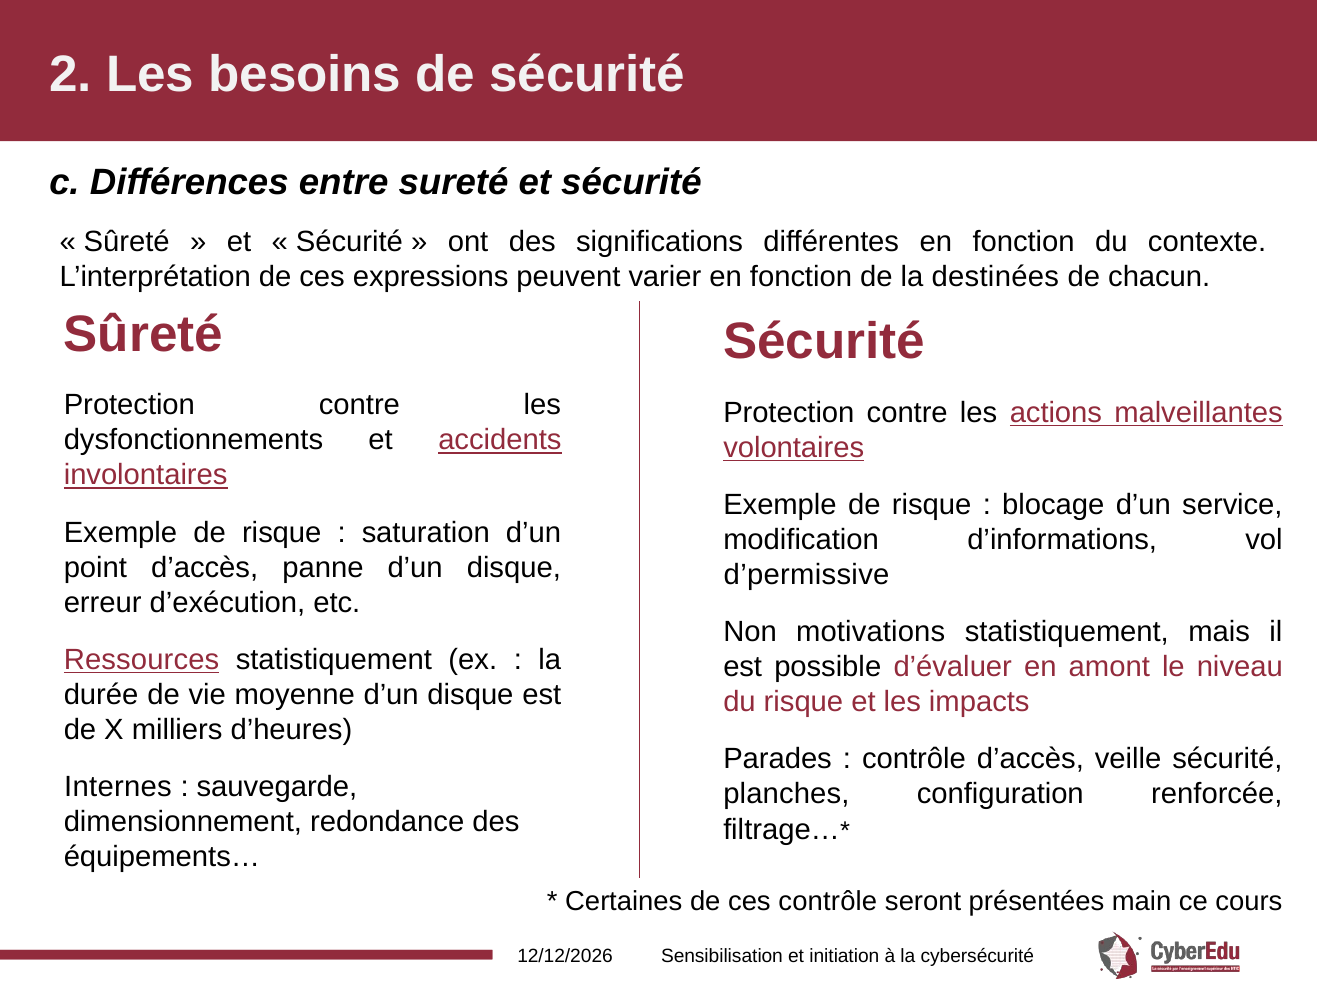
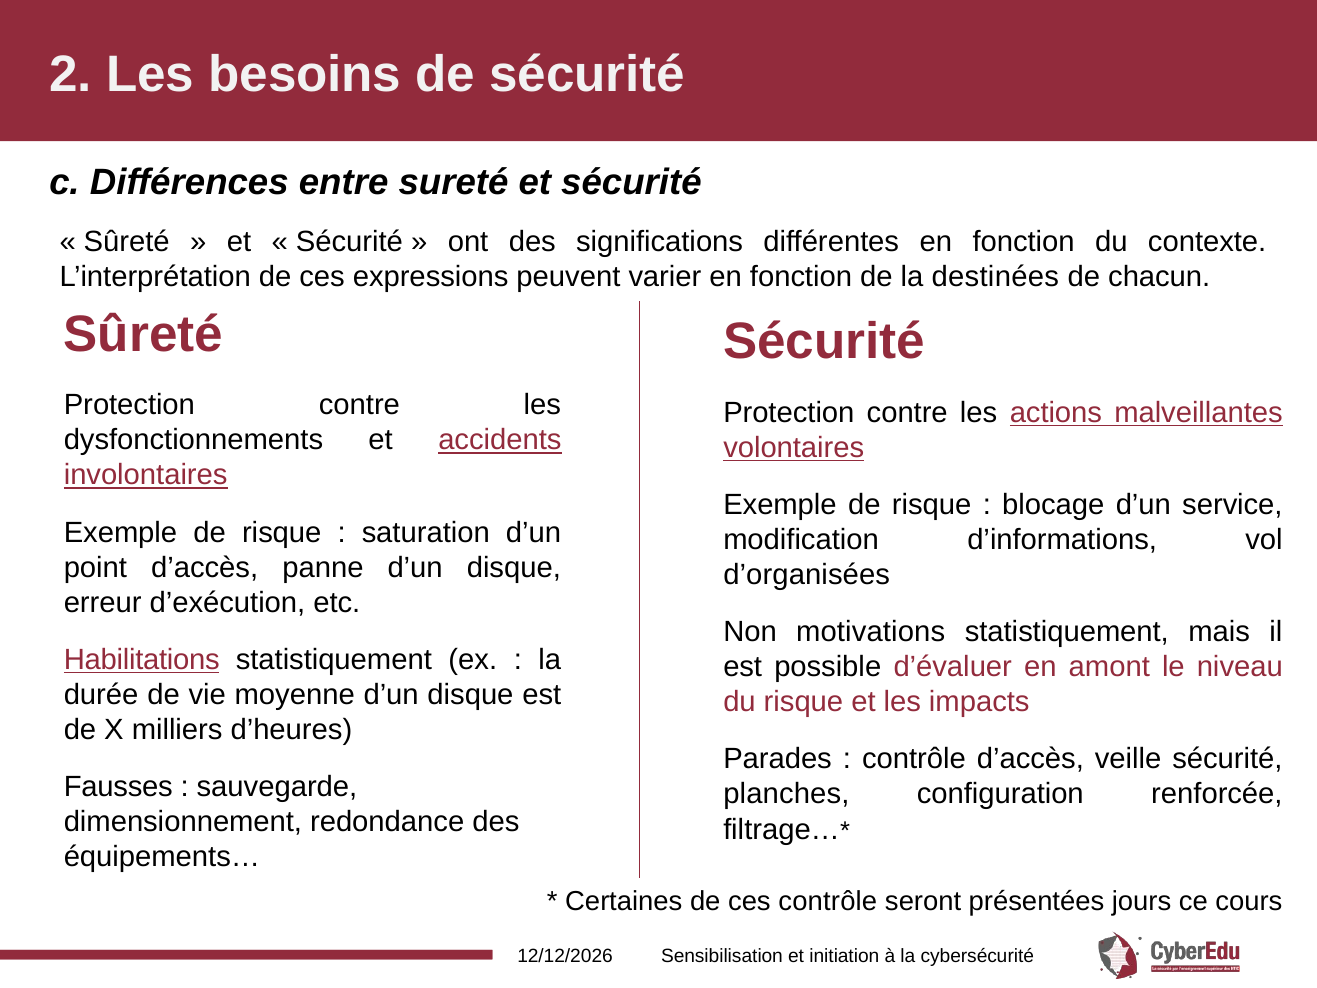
d’permissive: d’permissive -> d’organisées
Ressources: Ressources -> Habilitations
Internes: Internes -> Fausses
main: main -> jours
